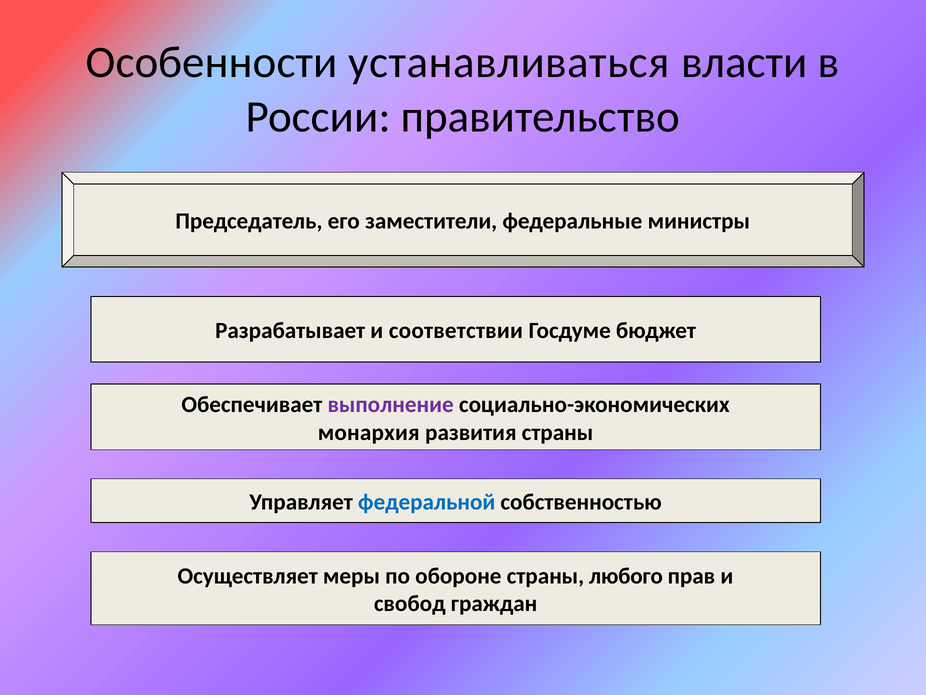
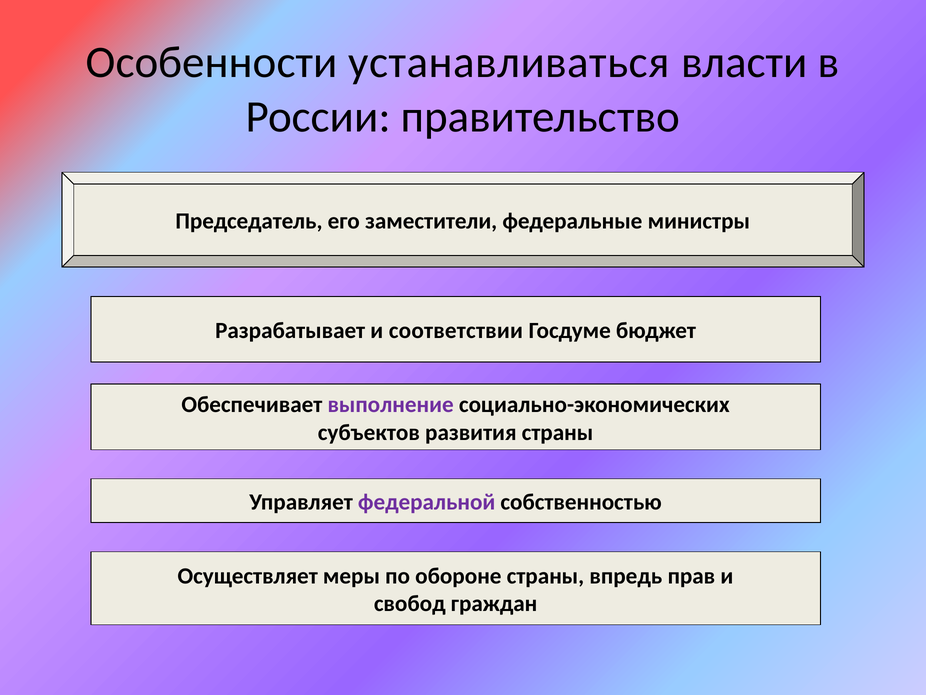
монархия: монархия -> субъектов
федеральной colour: blue -> purple
любого: любого -> впредь
